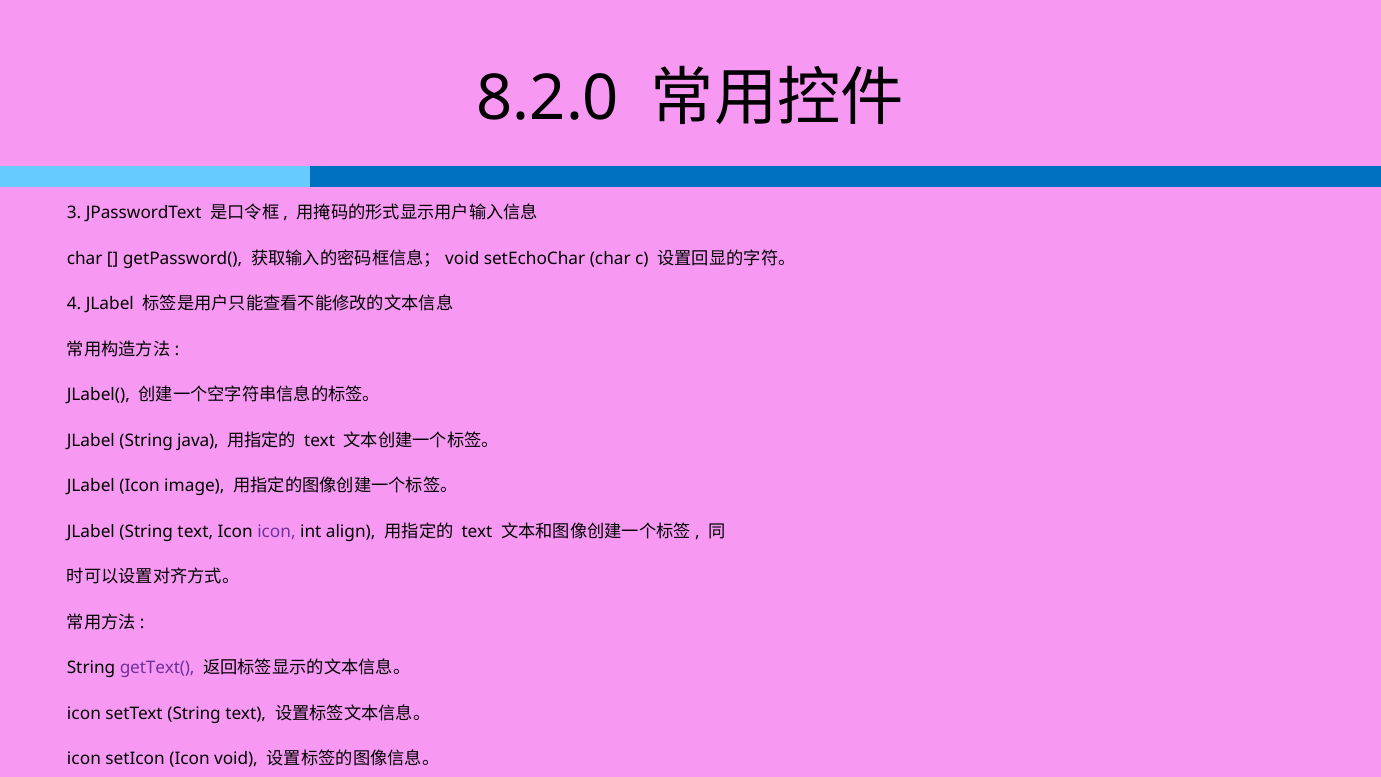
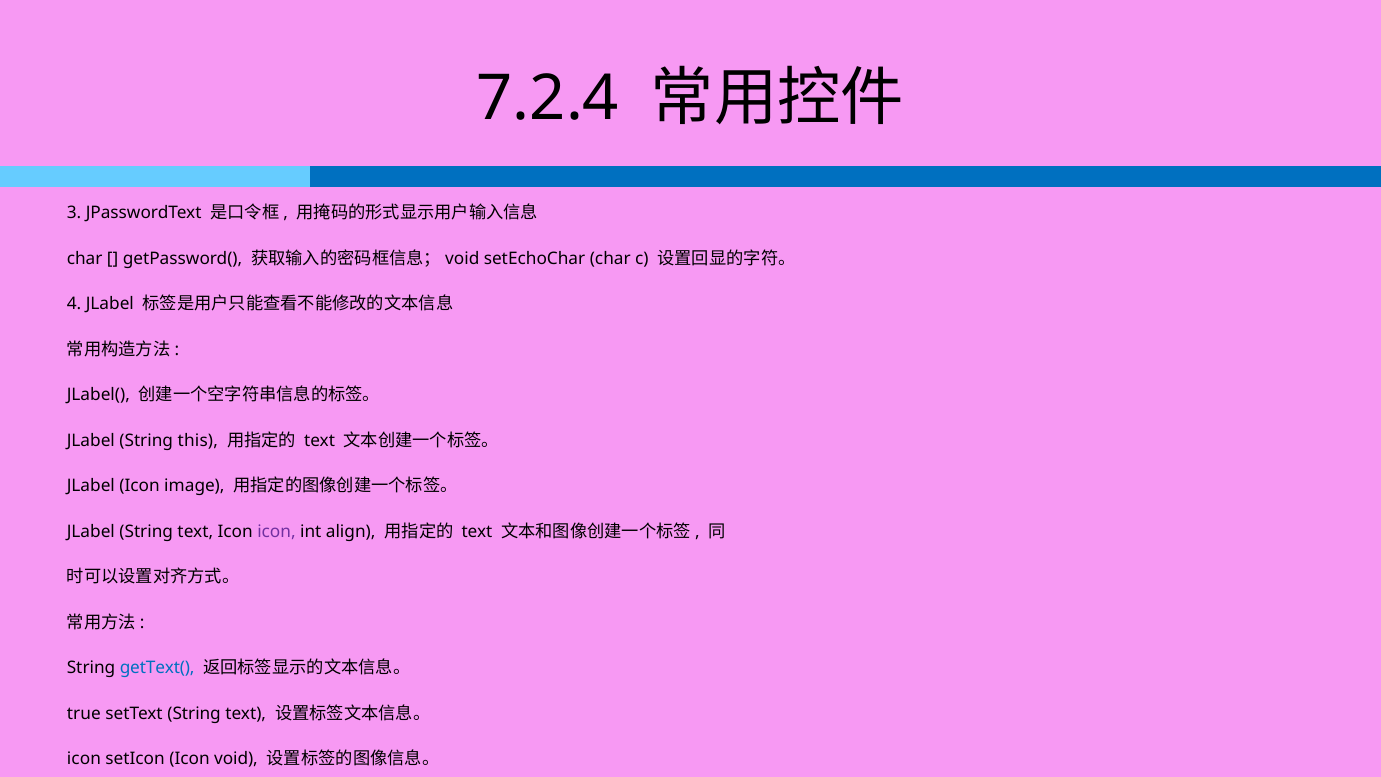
8.2.0: 8.2.0 -> 7.2.4
java: java -> this
getText( colour: purple -> blue
icon at (84, 713): icon -> true
